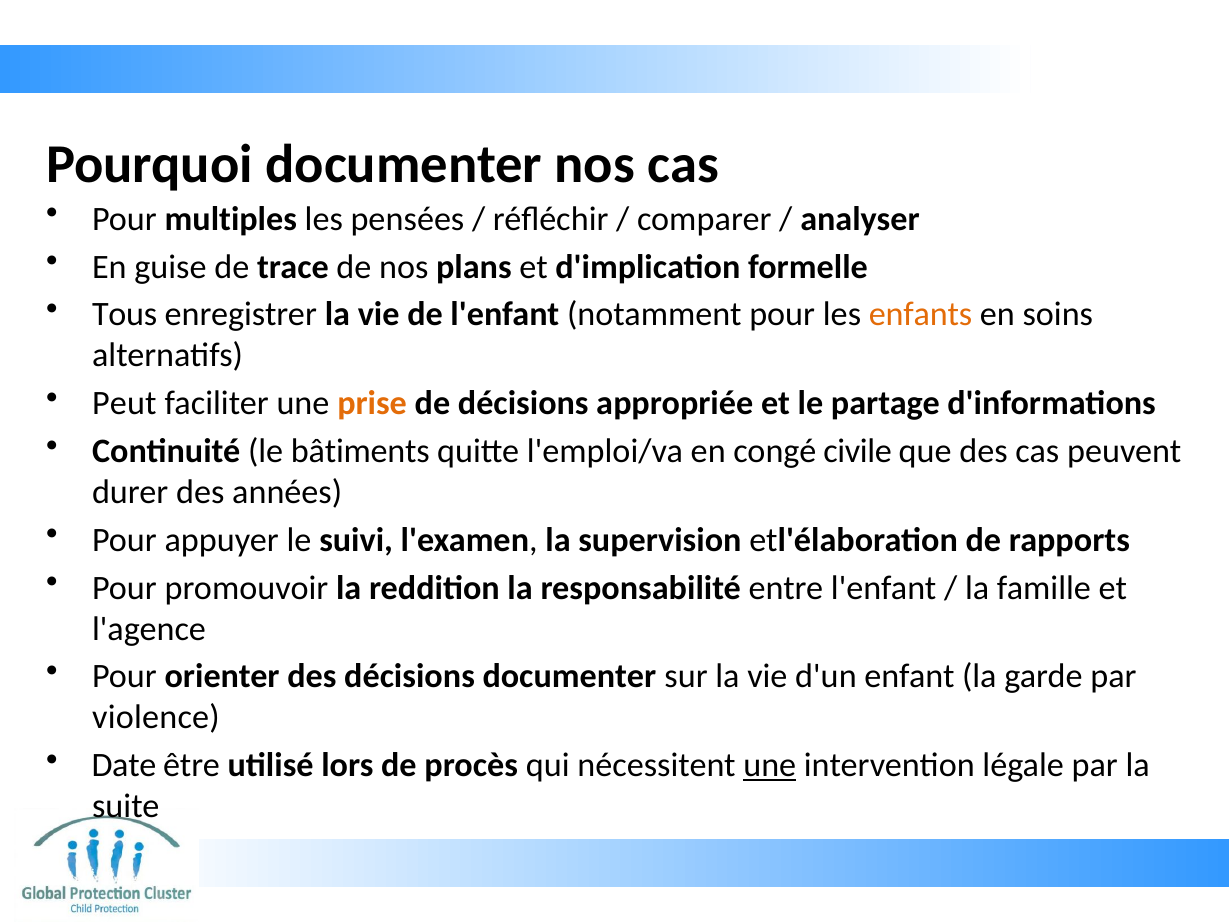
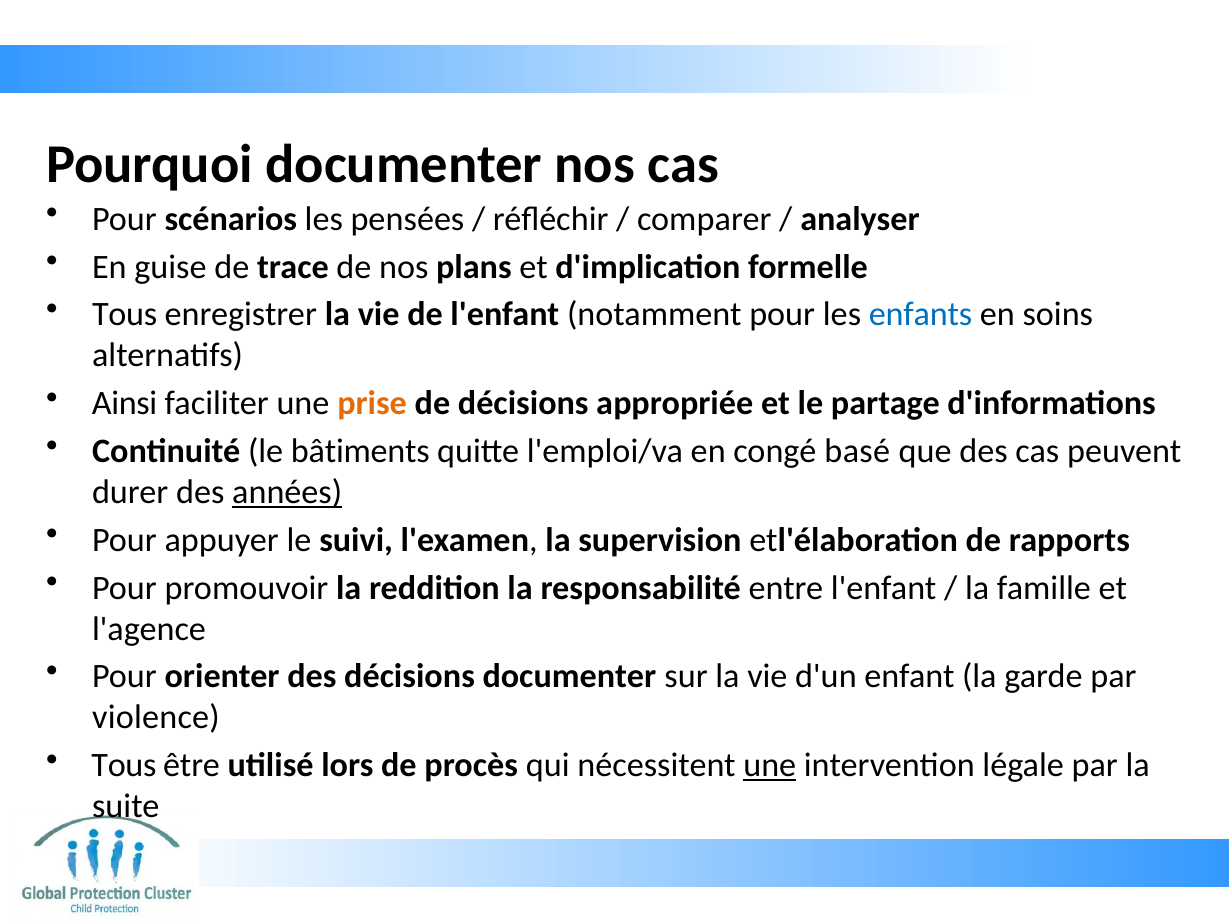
multiples: multiples -> scénarios
enfants colour: orange -> blue
Peut: Peut -> Ainsi
civile: civile -> basé
années underline: none -> present
Date at (124, 765): Date -> Tous
